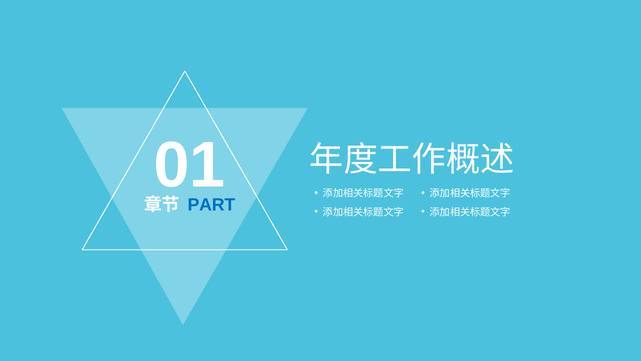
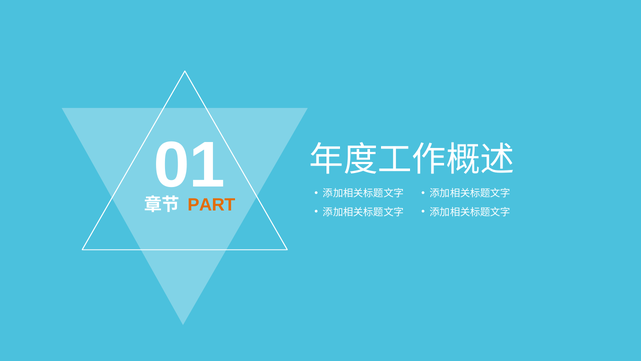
PART colour: blue -> orange
